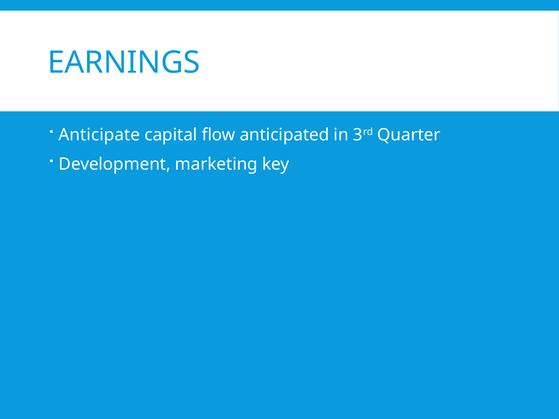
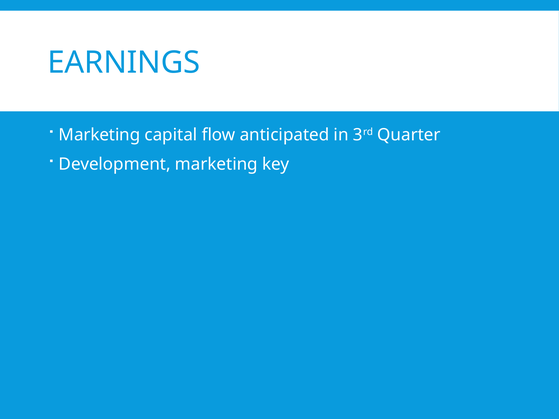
Anticipate at (99, 135): Anticipate -> Marketing
